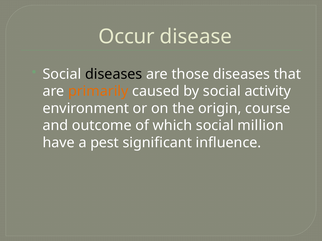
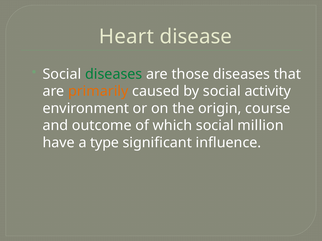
Occur: Occur -> Heart
diseases at (114, 74) colour: black -> green
pest: pest -> type
